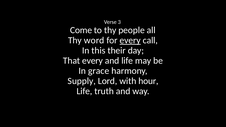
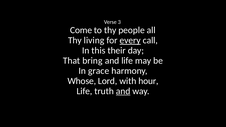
word: word -> living
That every: every -> bring
Supply: Supply -> Whose
and at (123, 91) underline: none -> present
